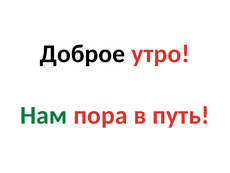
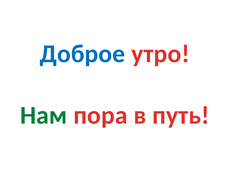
Доброе colour: black -> blue
